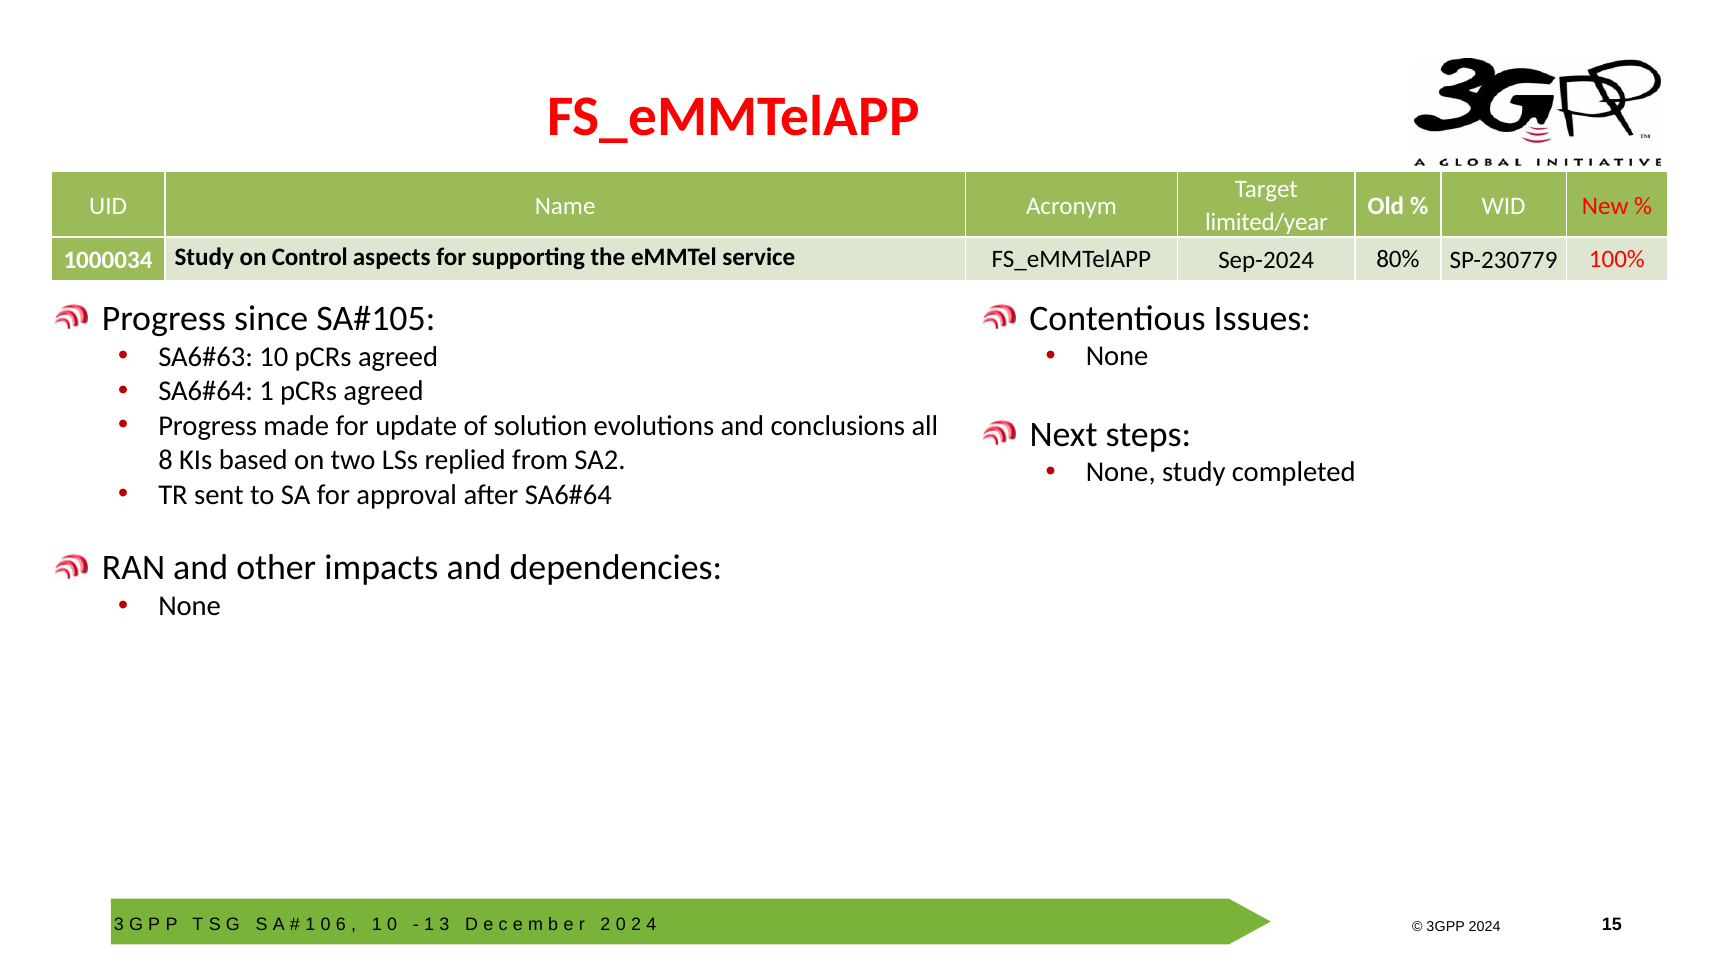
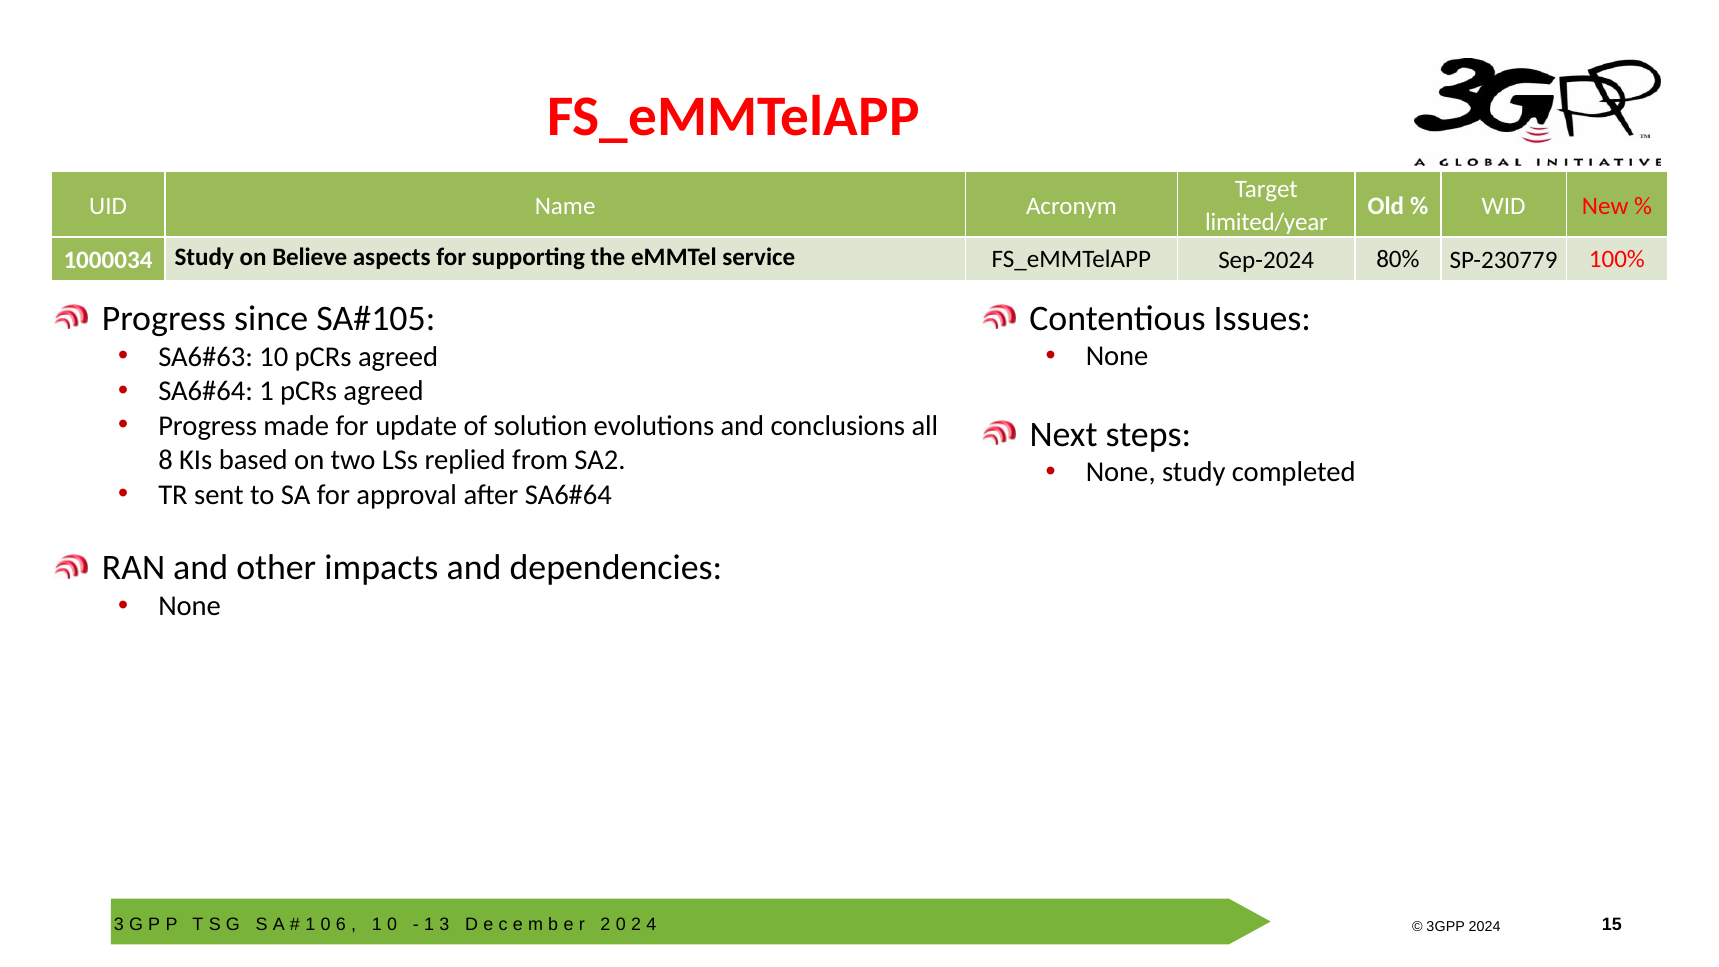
Control: Control -> Believe
